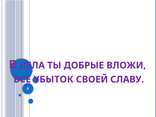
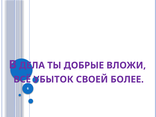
СЛАВУ: СЛАВУ -> БОЛЕЕ
